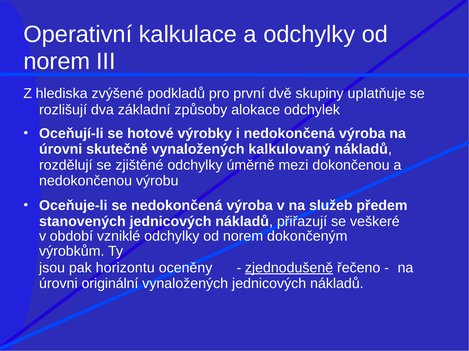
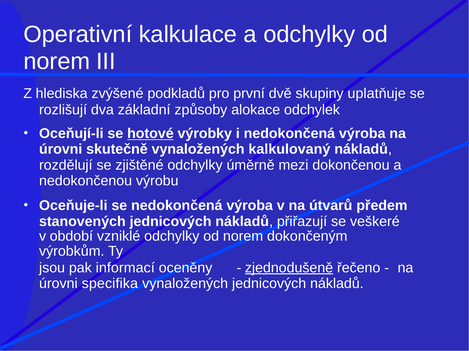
hotové underline: none -> present
služeb: služeb -> útvarů
horizontu: horizontu -> informací
originální: originální -> specifika
